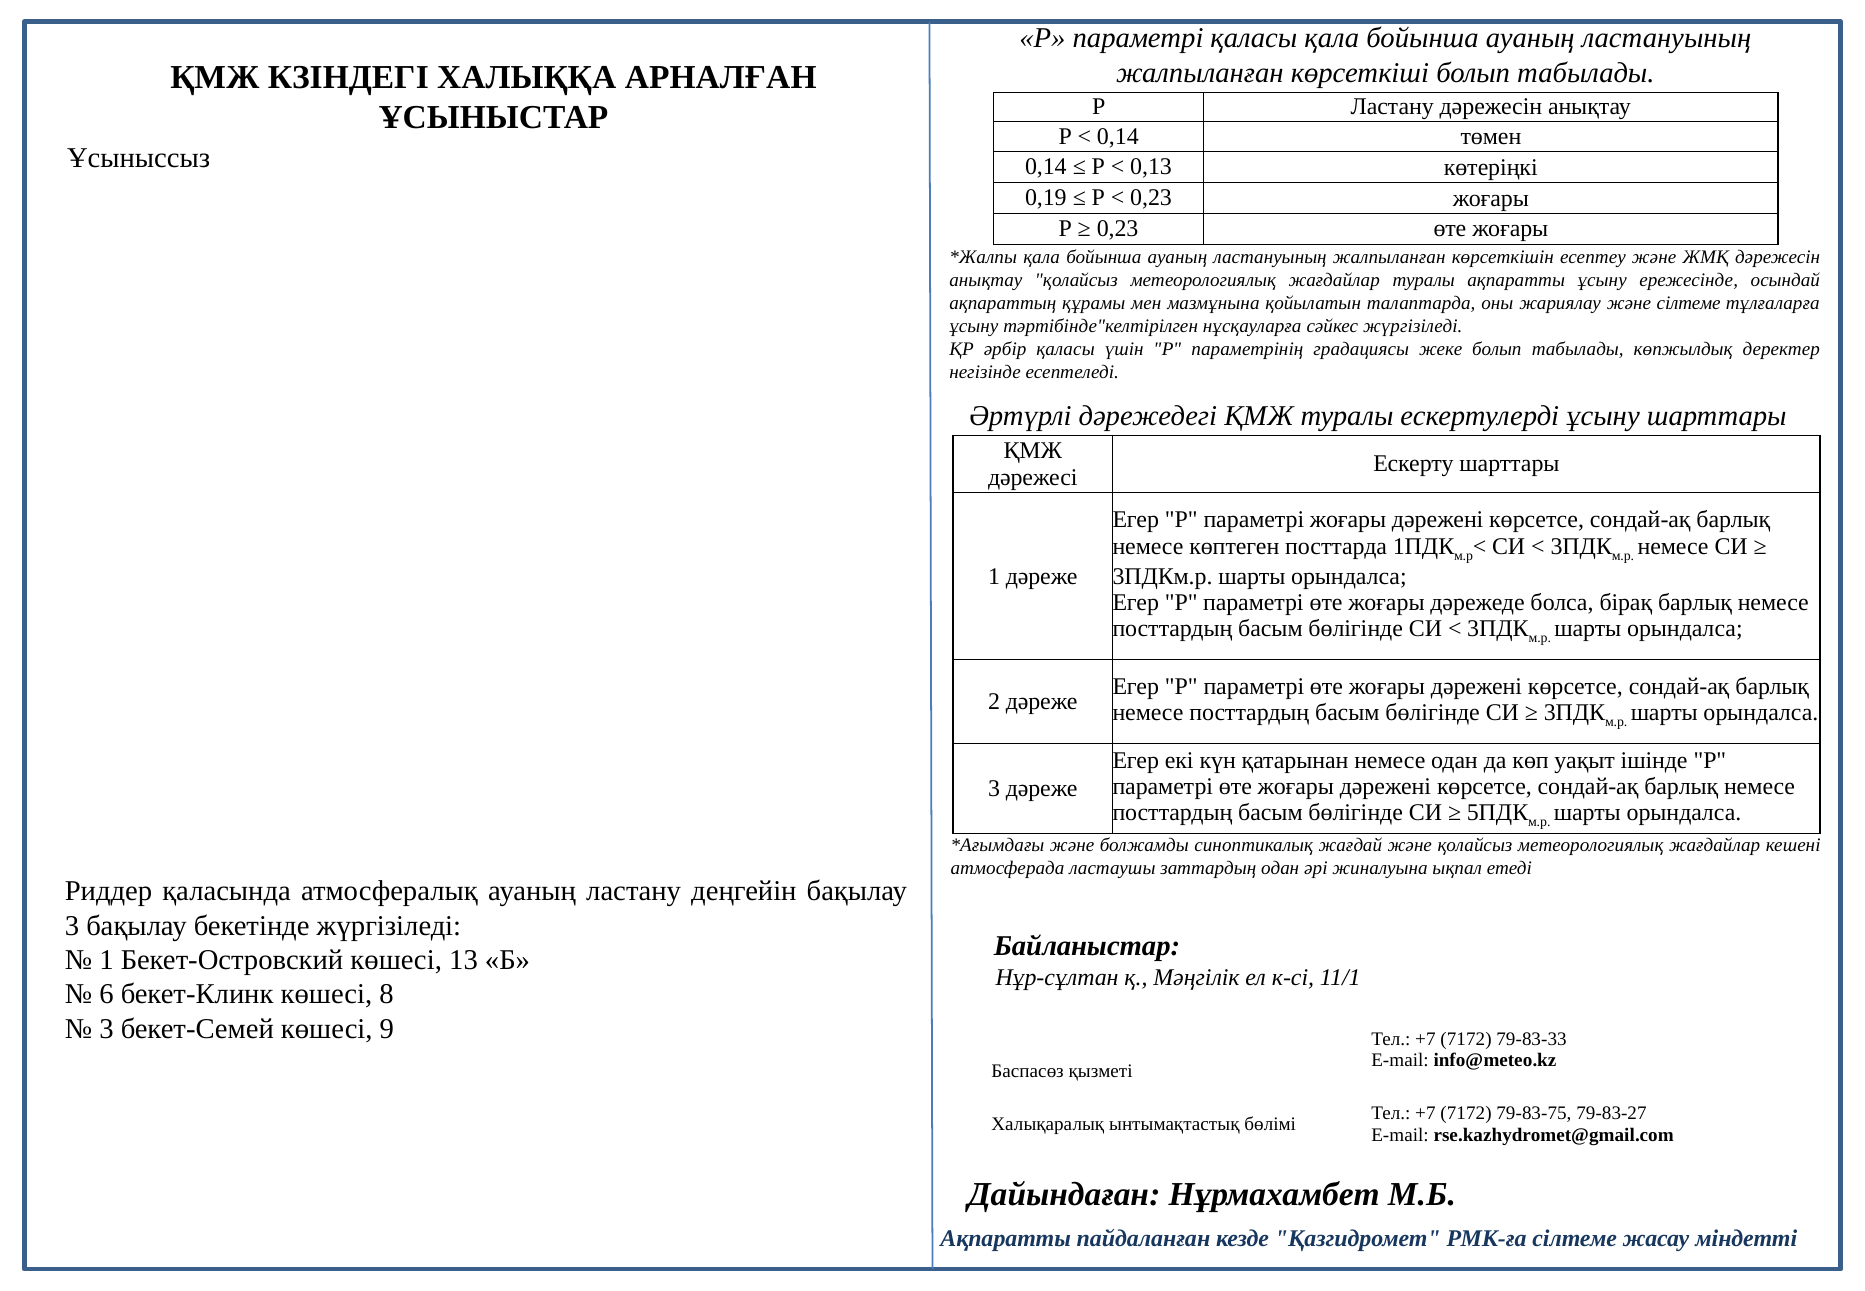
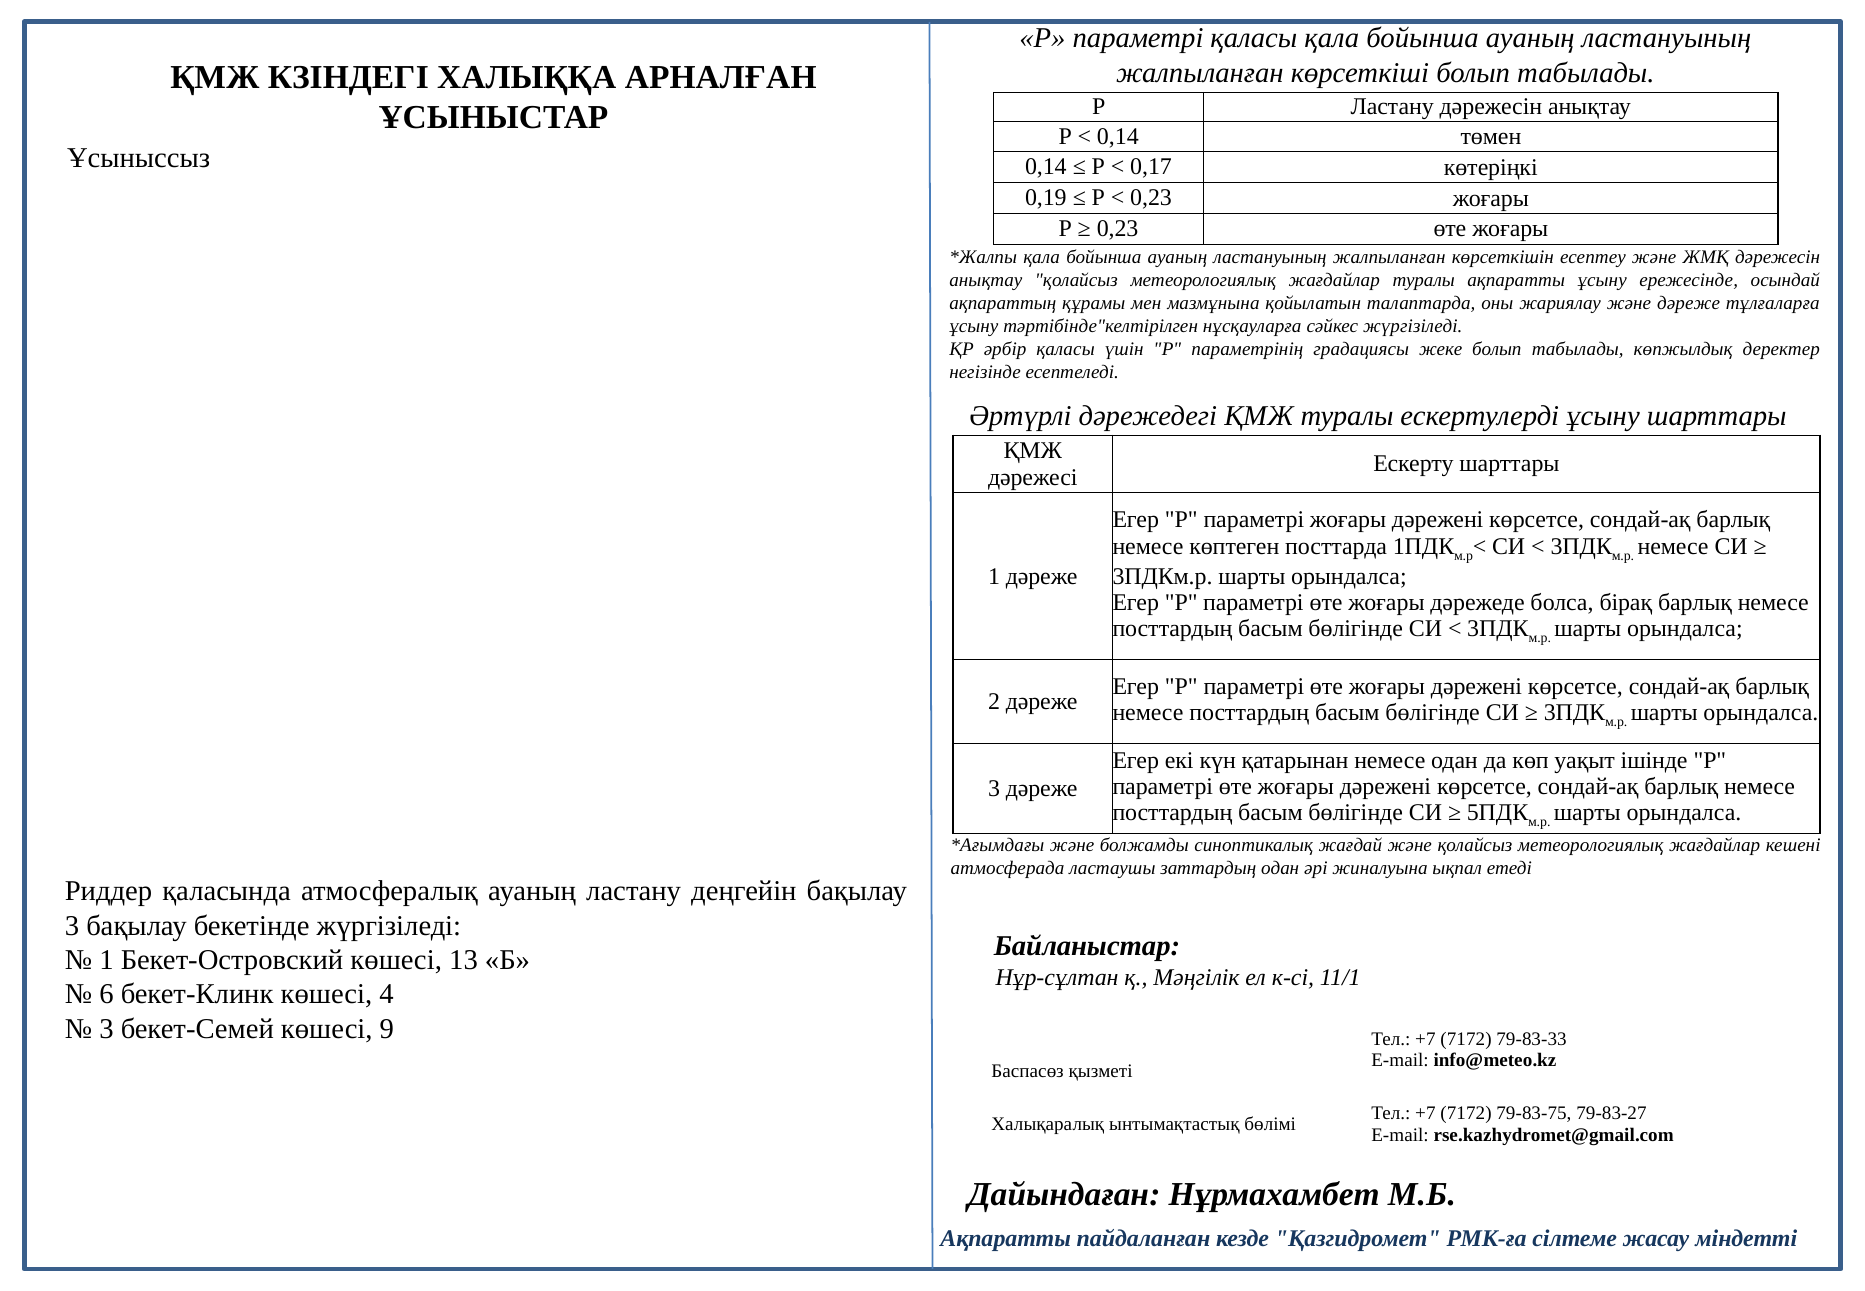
0,13: 0,13 -> 0,17
және сілтеме: сілтеме -> дәреже
8: 8 -> 4
